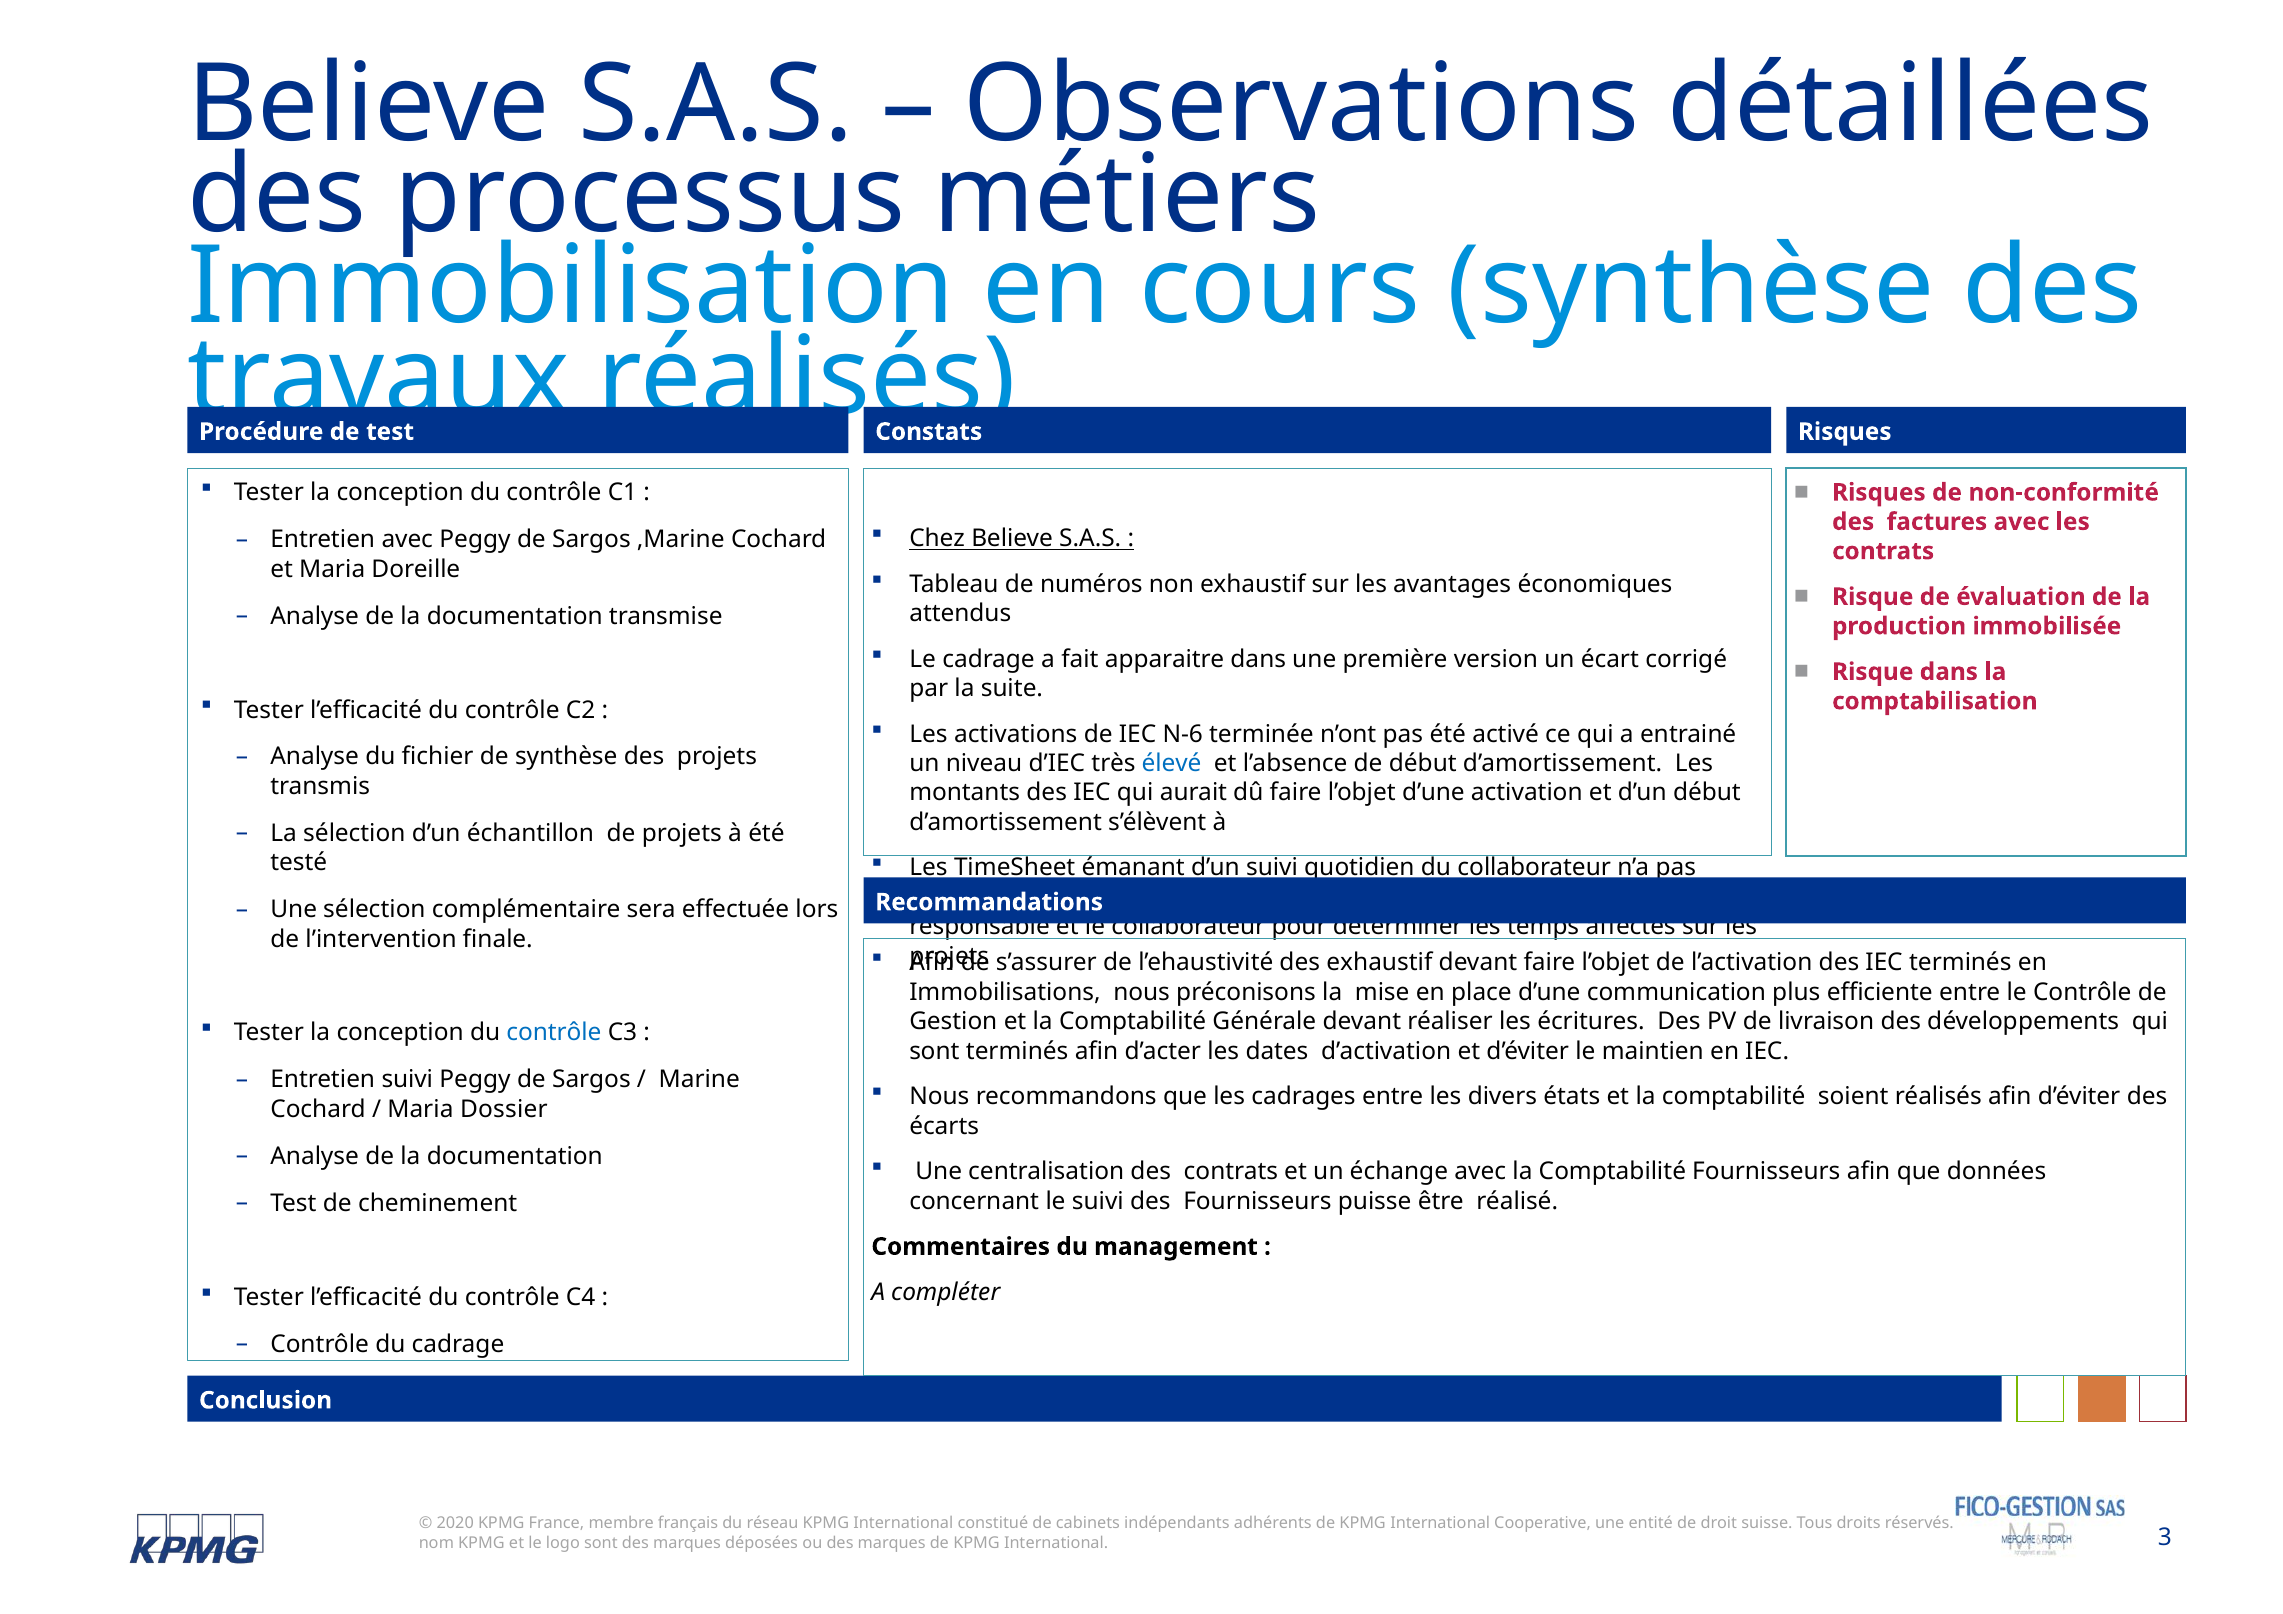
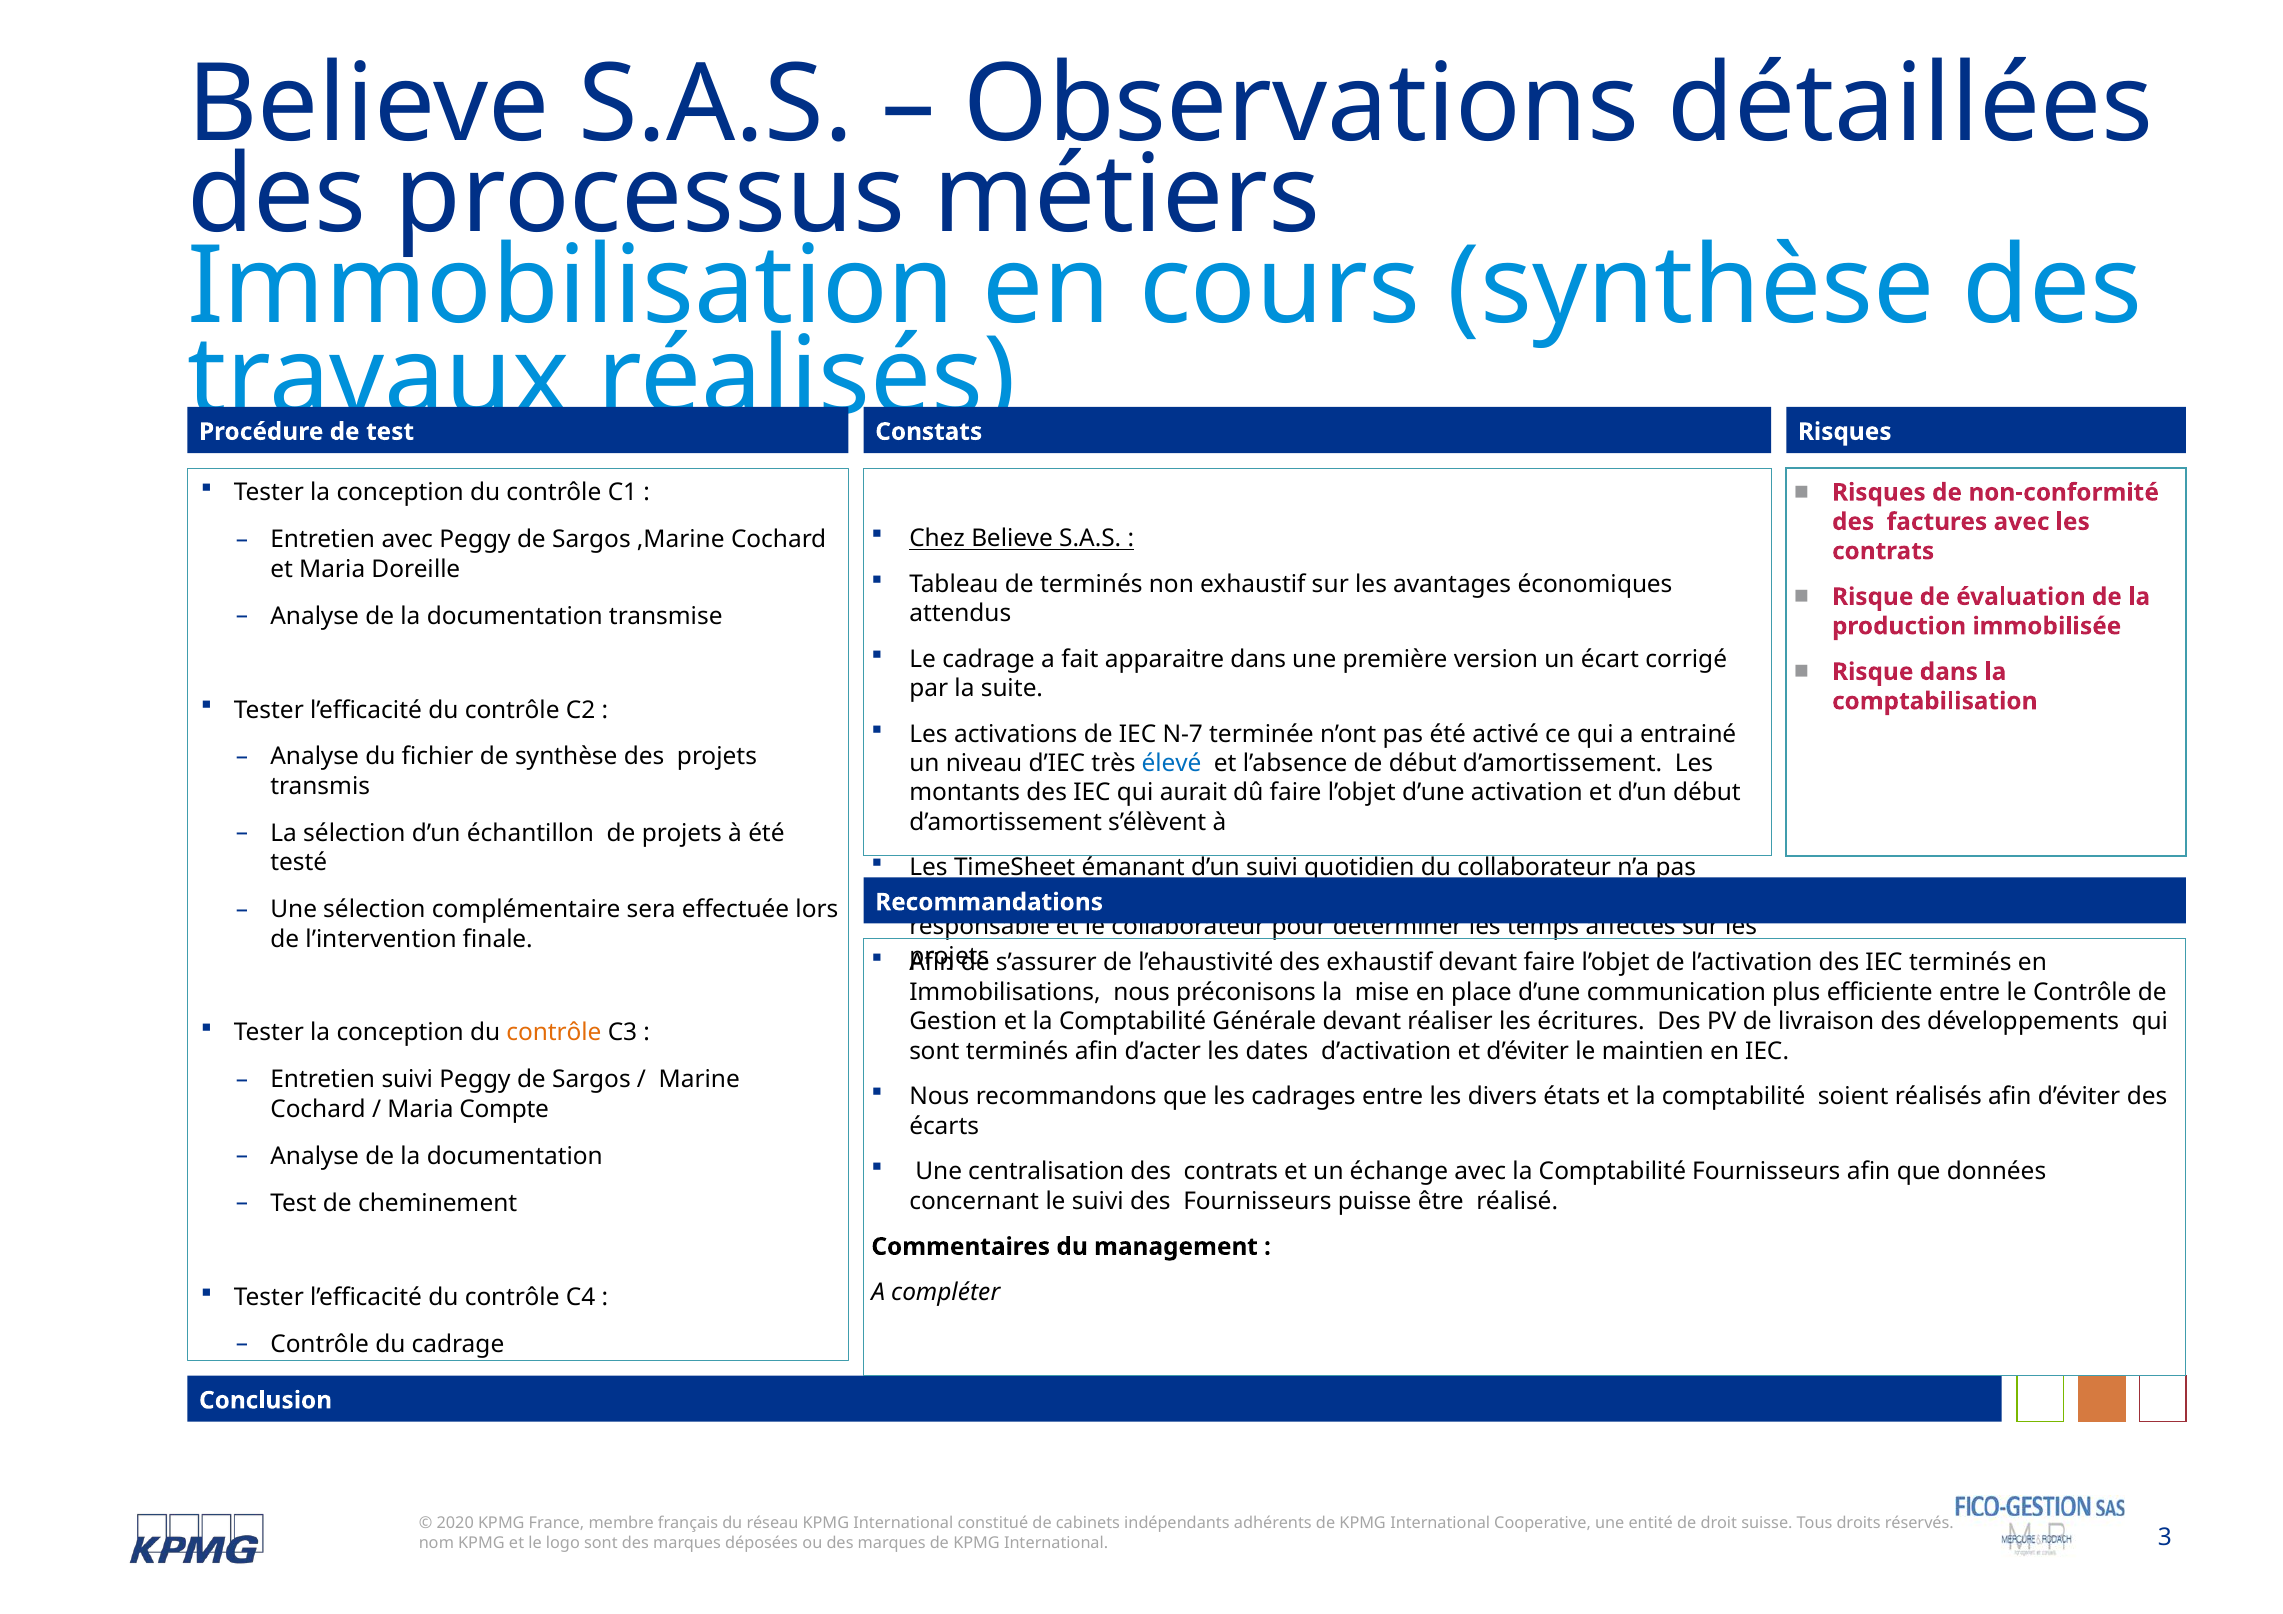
de numéros: numéros -> terminés
N-6: N-6 -> N-7
contrôle at (554, 1033) colour: blue -> orange
Dossier: Dossier -> Compte
